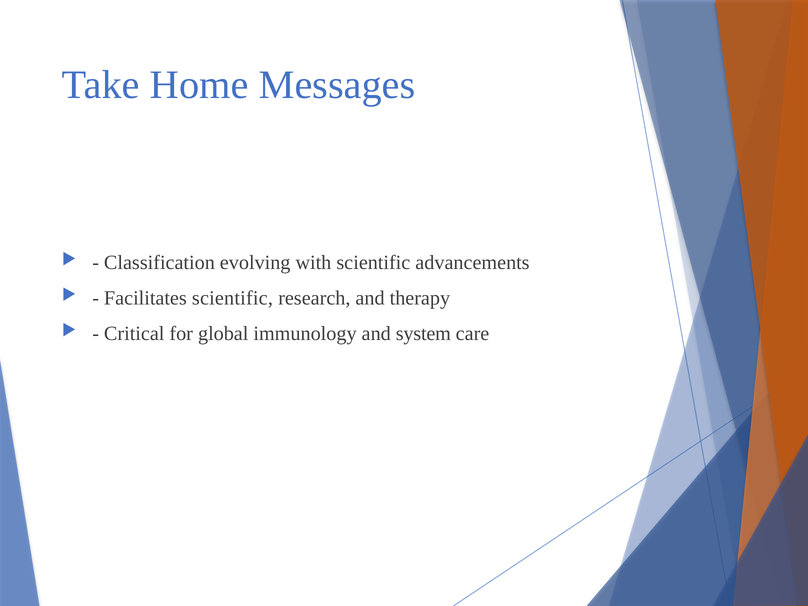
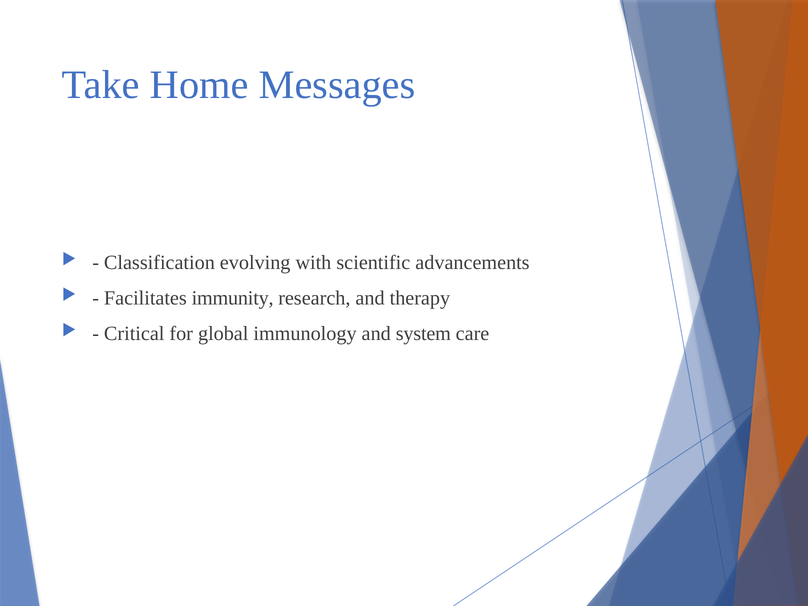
Facilitates scientific: scientific -> immunity
